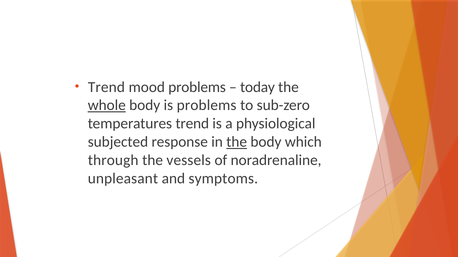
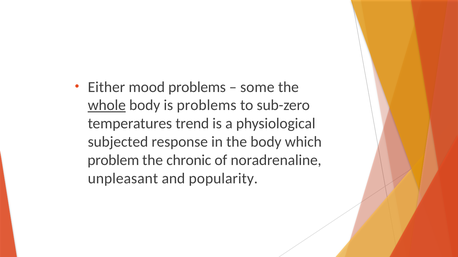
Trend at (106, 87): Trend -> Either
today: today -> some
the at (237, 142) underline: present -> none
through: through -> problem
vessels: vessels -> chronic
symptoms: symptoms -> popularity
